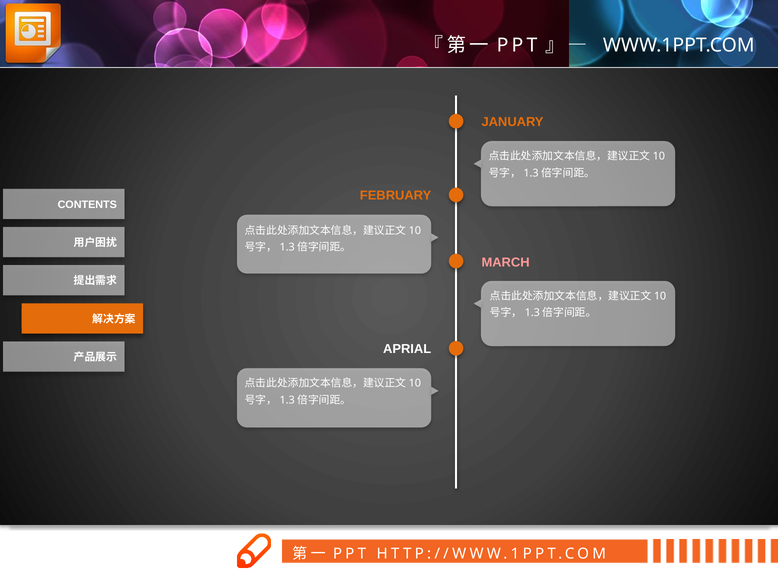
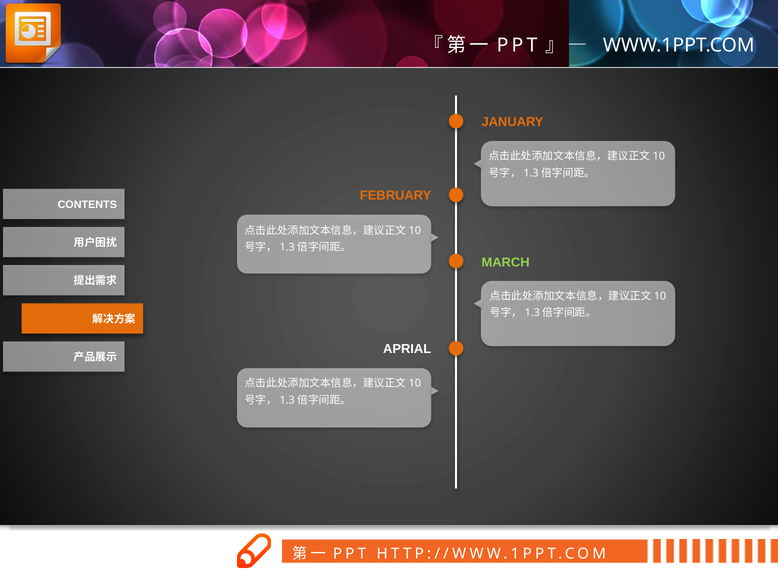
MARCH colour: pink -> light green
